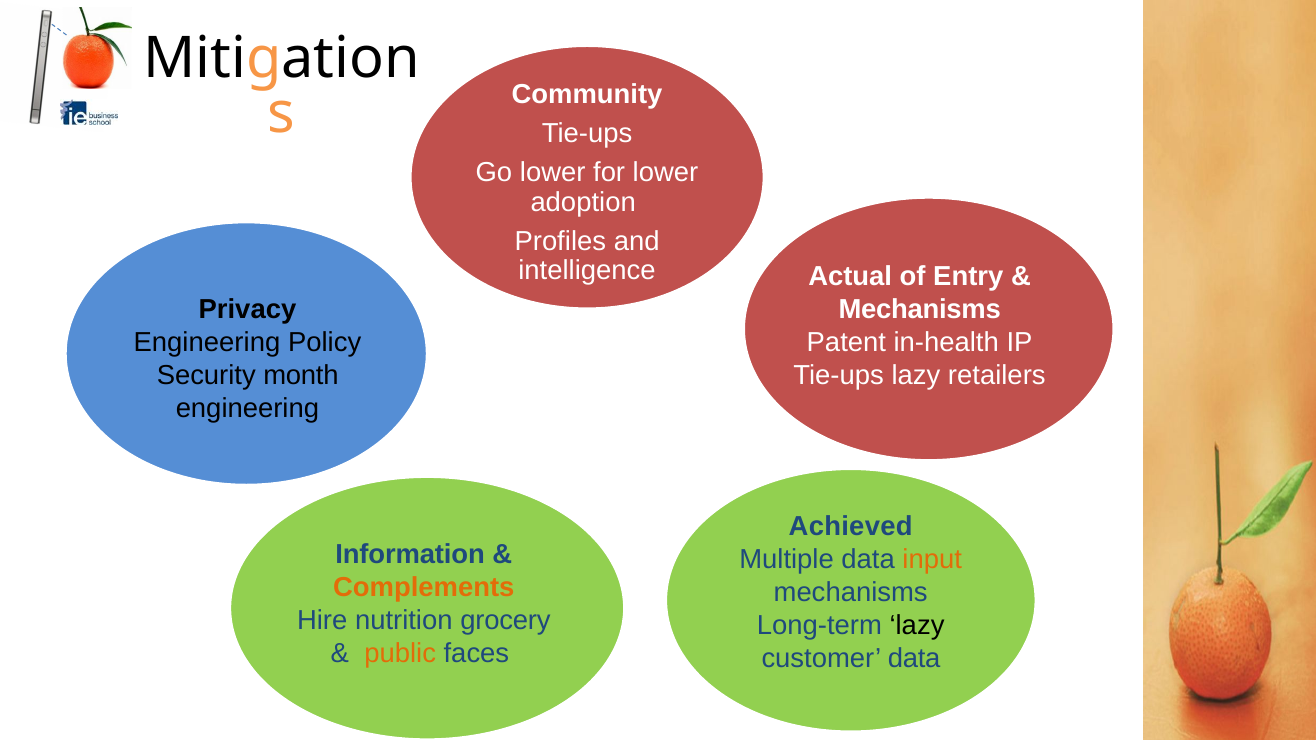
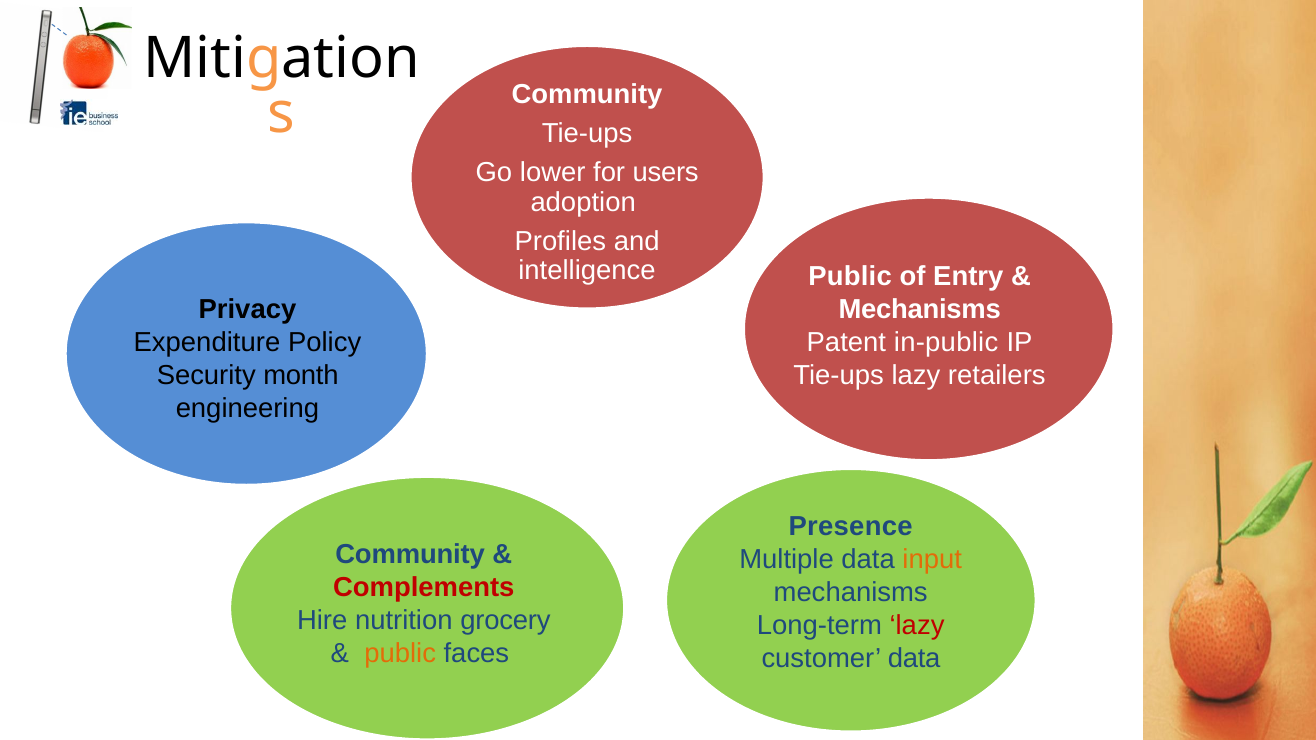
lower at (666, 173): lower -> users
Actual at (850, 277): Actual -> Public
Engineering at (207, 342): Engineering -> Expenditure
in-health: in-health -> in-public
Achieved: Achieved -> Presence
Information at (410, 555): Information -> Community
Complements colour: orange -> red
lazy at (917, 626) colour: black -> red
